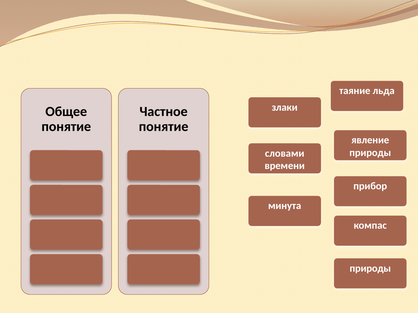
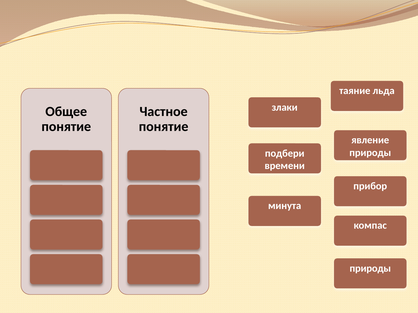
словами: словами -> подбери
